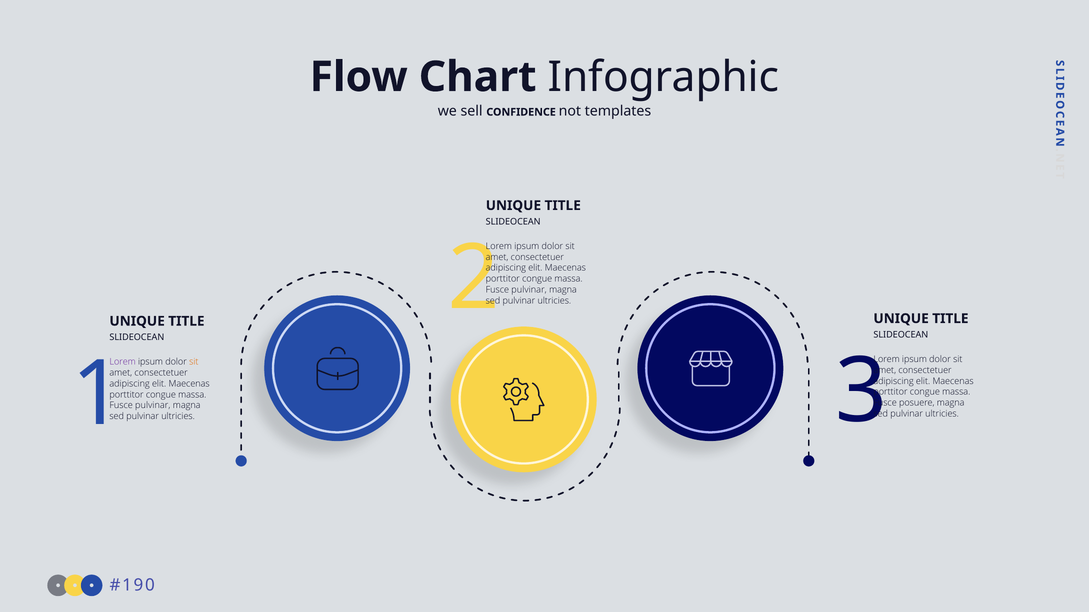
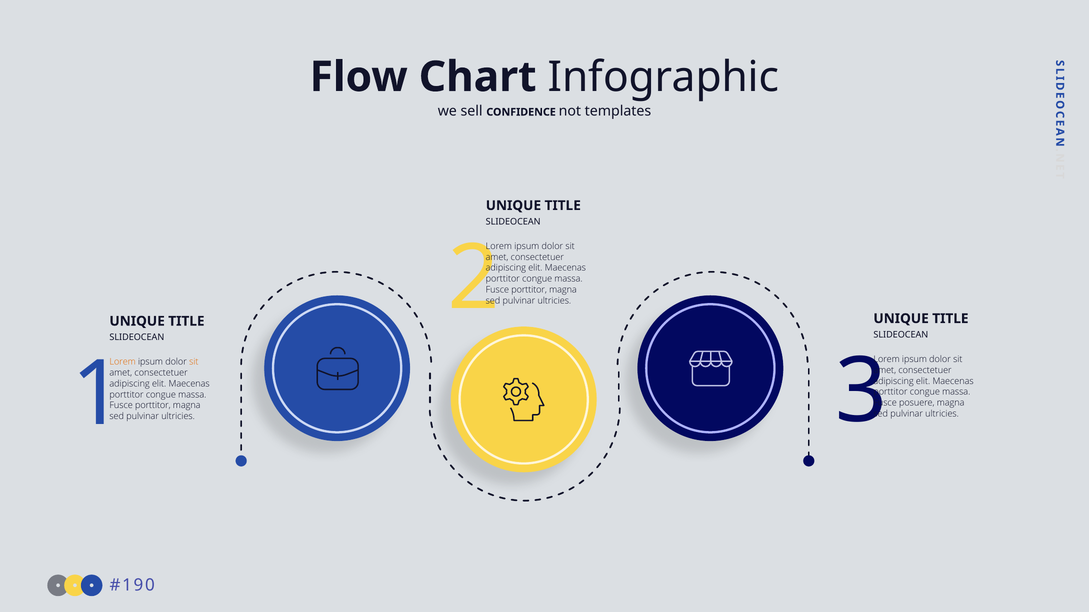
pulvinar at (529, 290): pulvinar -> porttitor
Lorem at (123, 362) colour: purple -> orange
pulvinar at (153, 406): pulvinar -> porttitor
